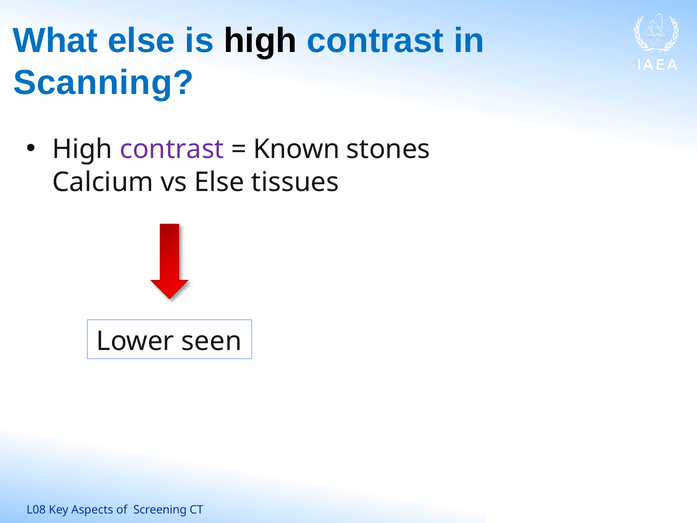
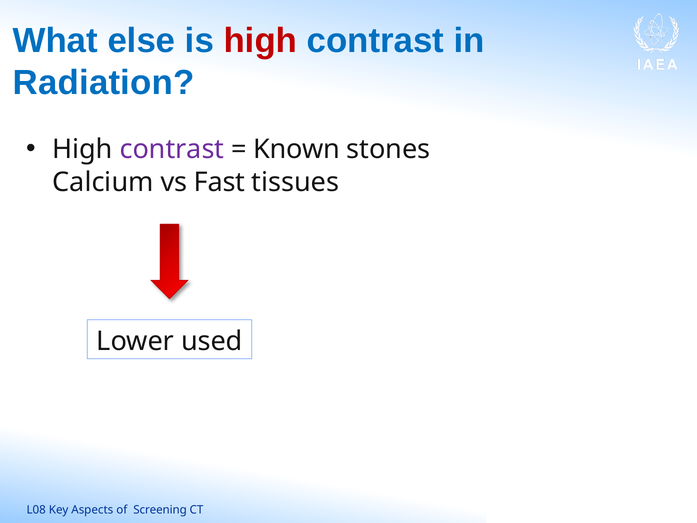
high at (260, 41) colour: black -> red
Scanning: Scanning -> Radiation
vs Else: Else -> Fast
seen: seen -> used
